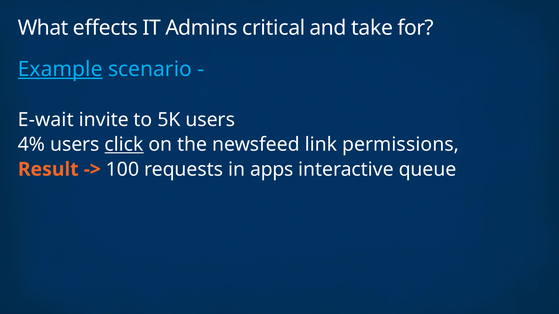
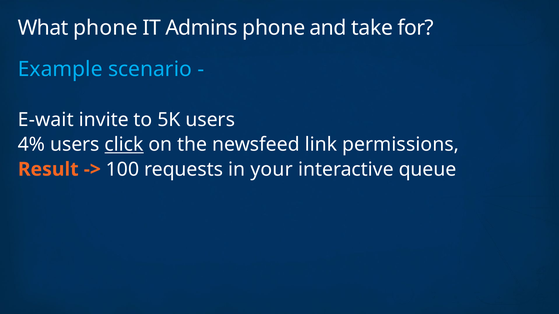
What effects: effects -> phone
Admins critical: critical -> phone
Example underline: present -> none
apps: apps -> your
